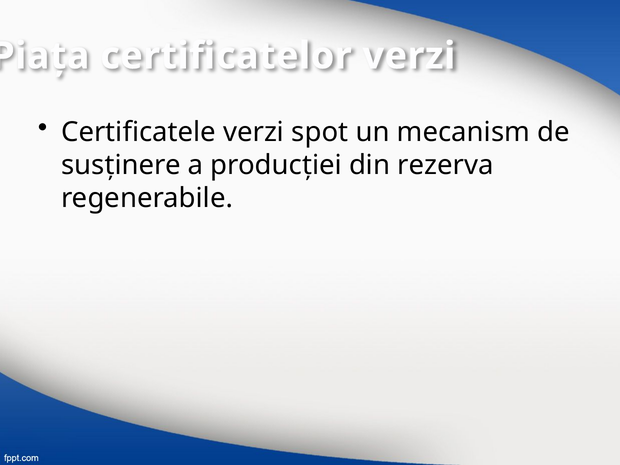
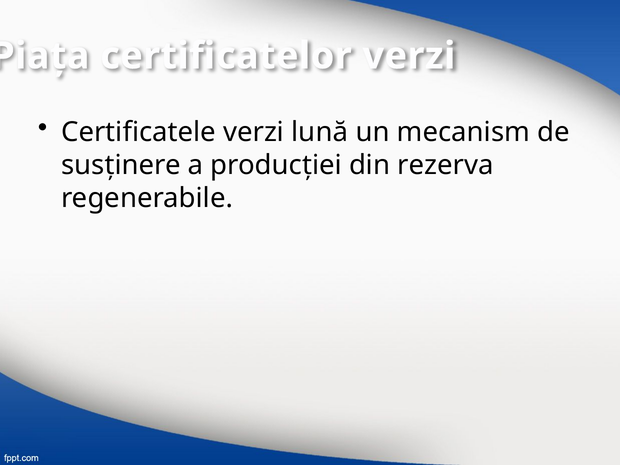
spot: spot -> lună
